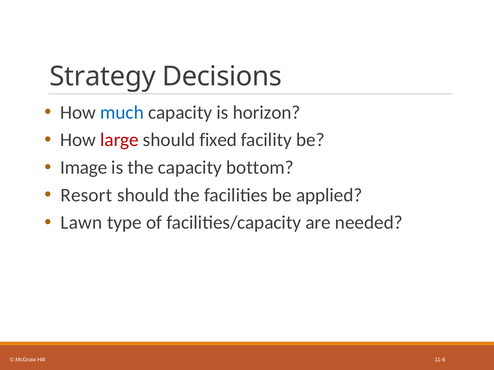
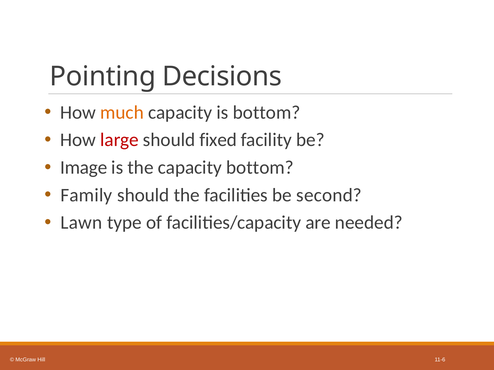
Strategy: Strategy -> Pointing
much colour: blue -> orange
is horizon: horizon -> bottom
Resort: Resort -> Family
applied: applied -> second
